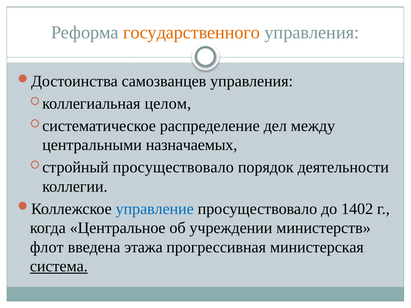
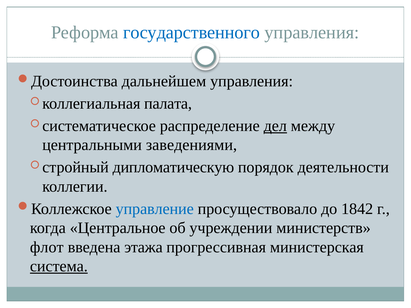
государственного colour: orange -> blue
самозванцев: самозванцев -> дальнейшем
целом: целом -> палата
дел underline: none -> present
назначаемых: назначаемых -> заведениями
просуществовало at (173, 168): просуществовало -> дипломатическую
1402: 1402 -> 1842
